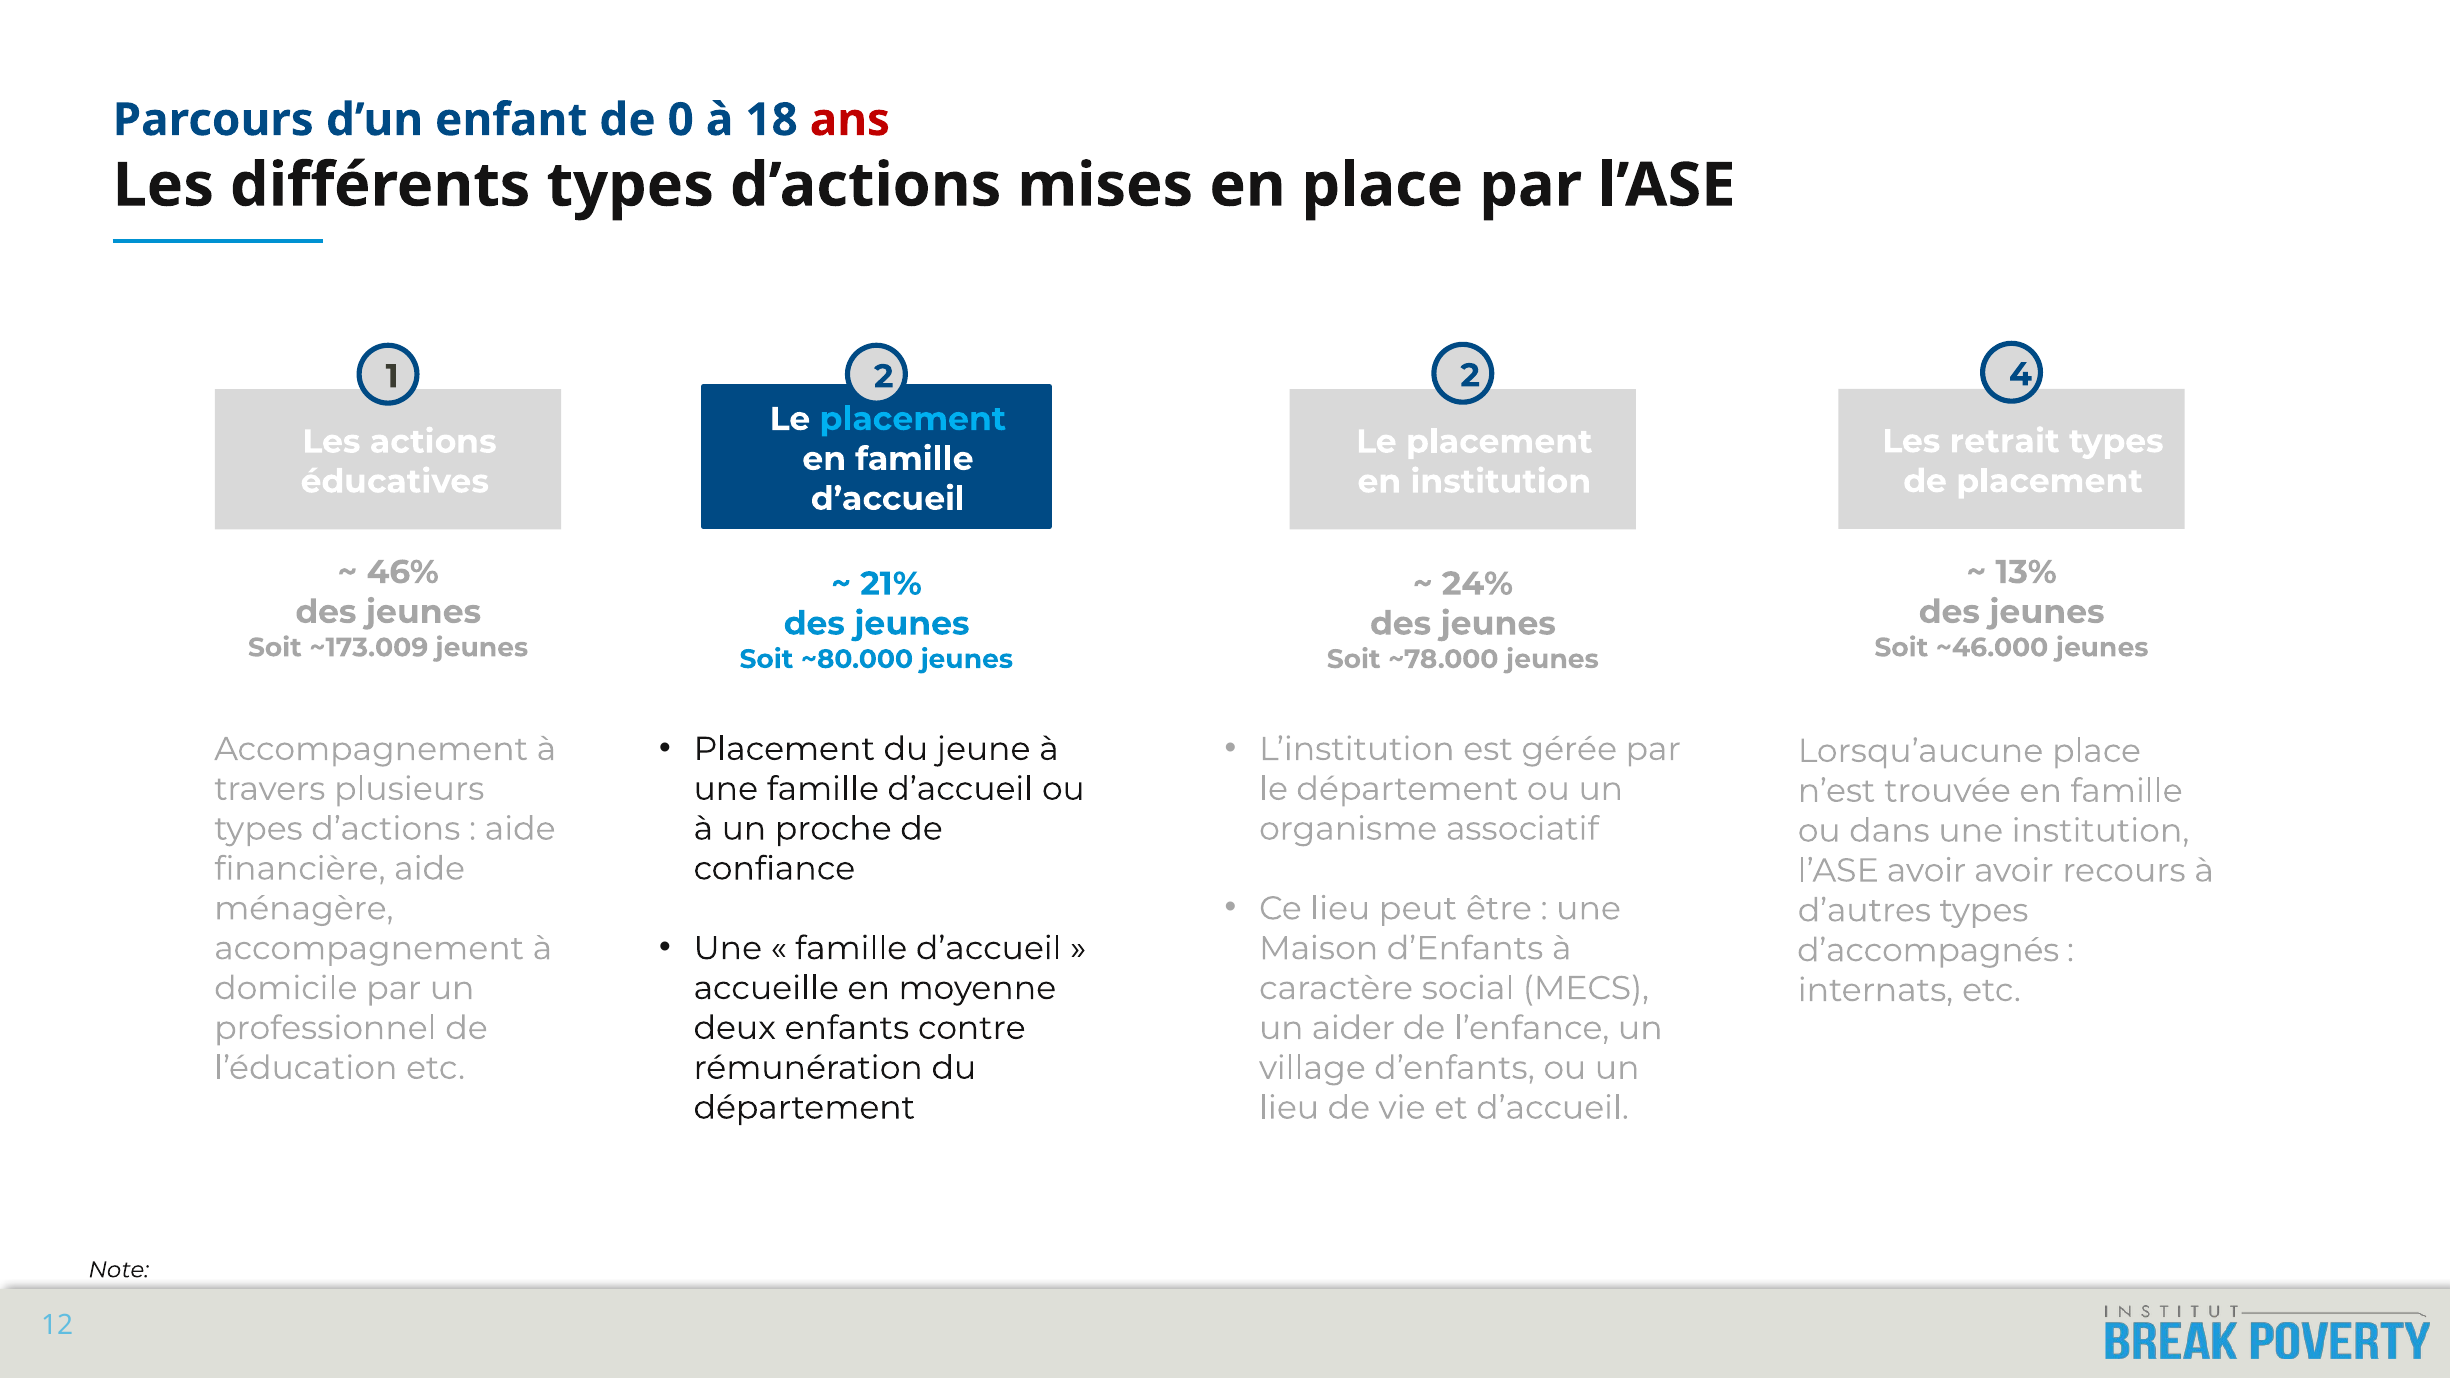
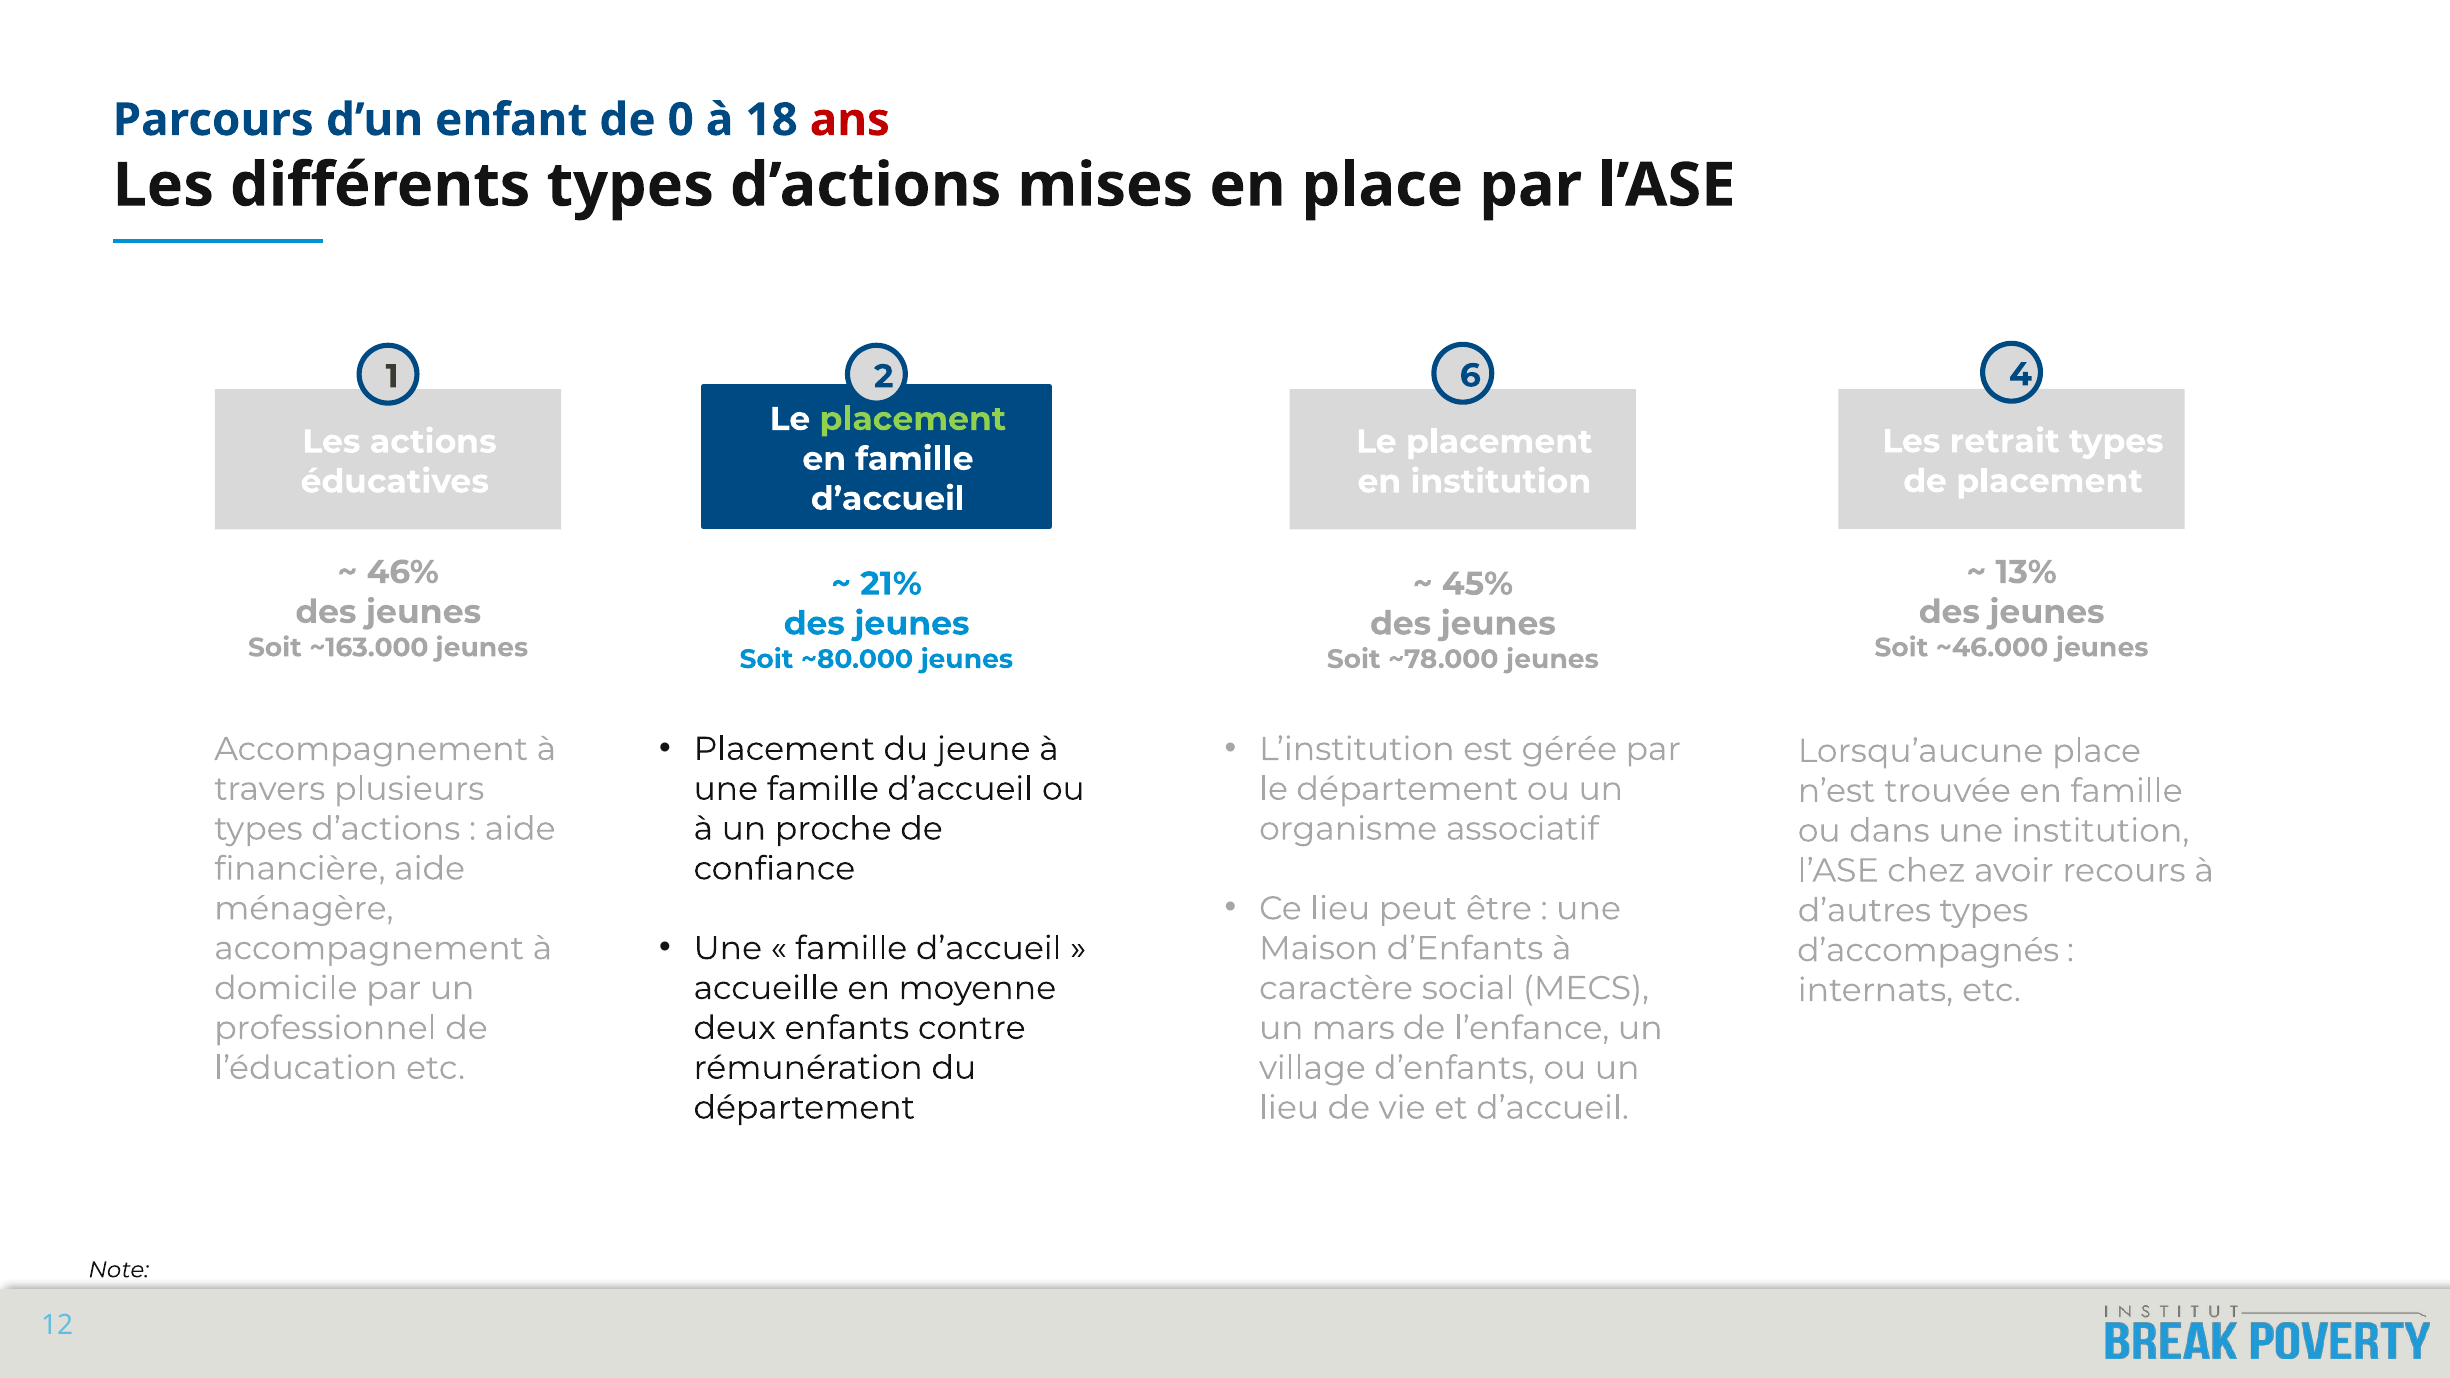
2 2: 2 -> 6
placement at (913, 419) colour: light blue -> light green
24%: 24% -> 45%
~173.009: ~173.009 -> ~163.000
l’ASE avoir: avoir -> chez
aider: aider -> mars
